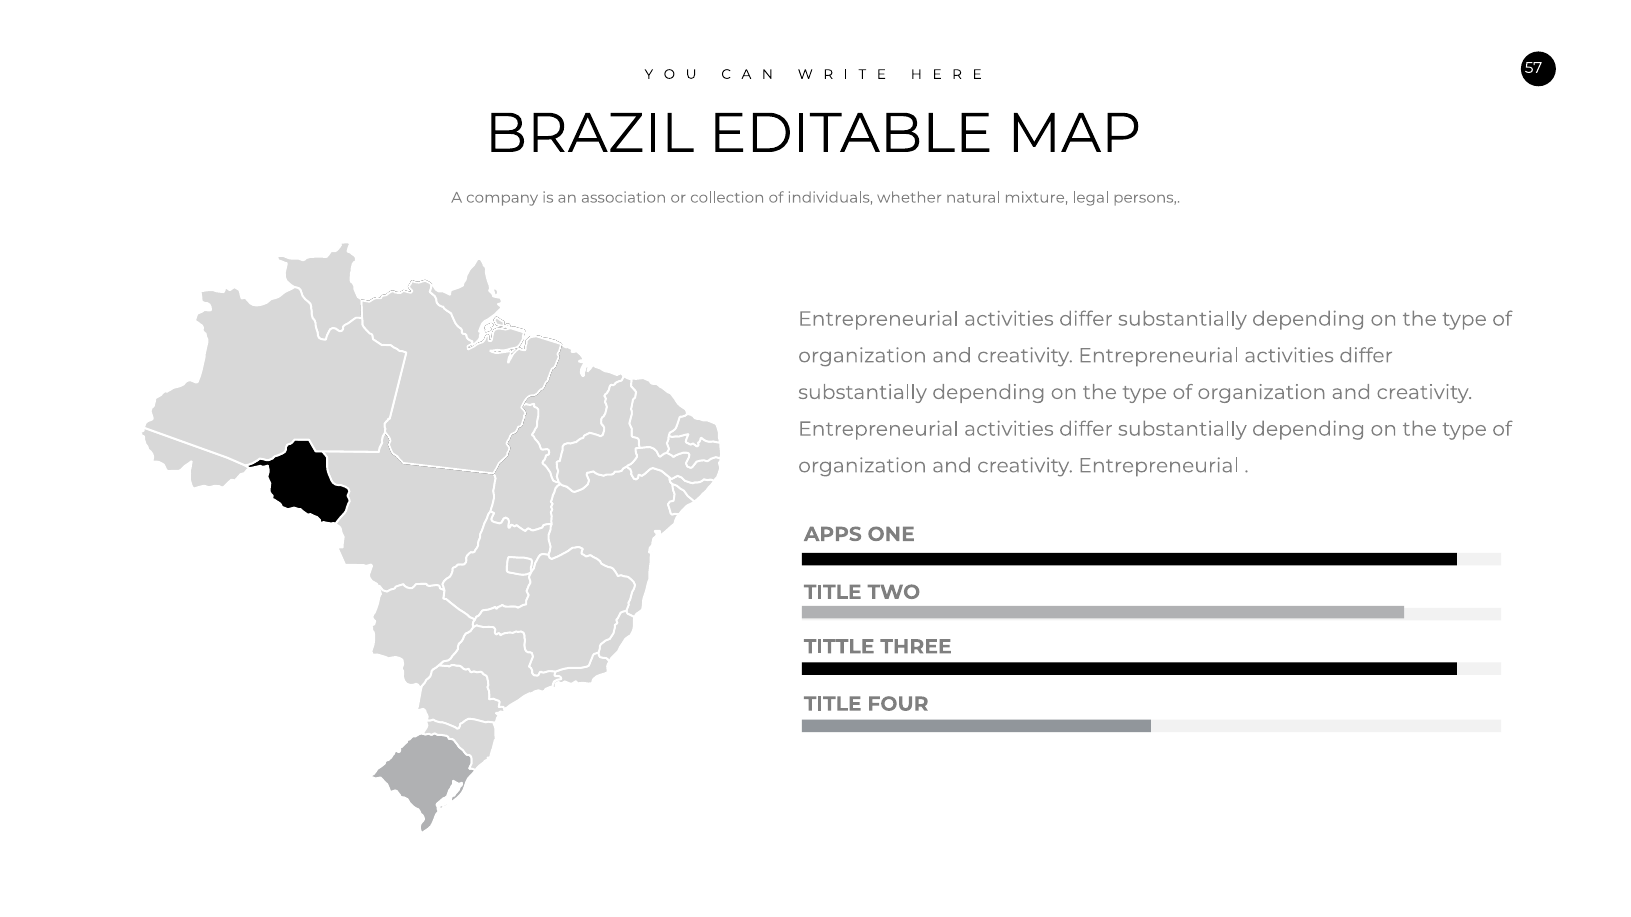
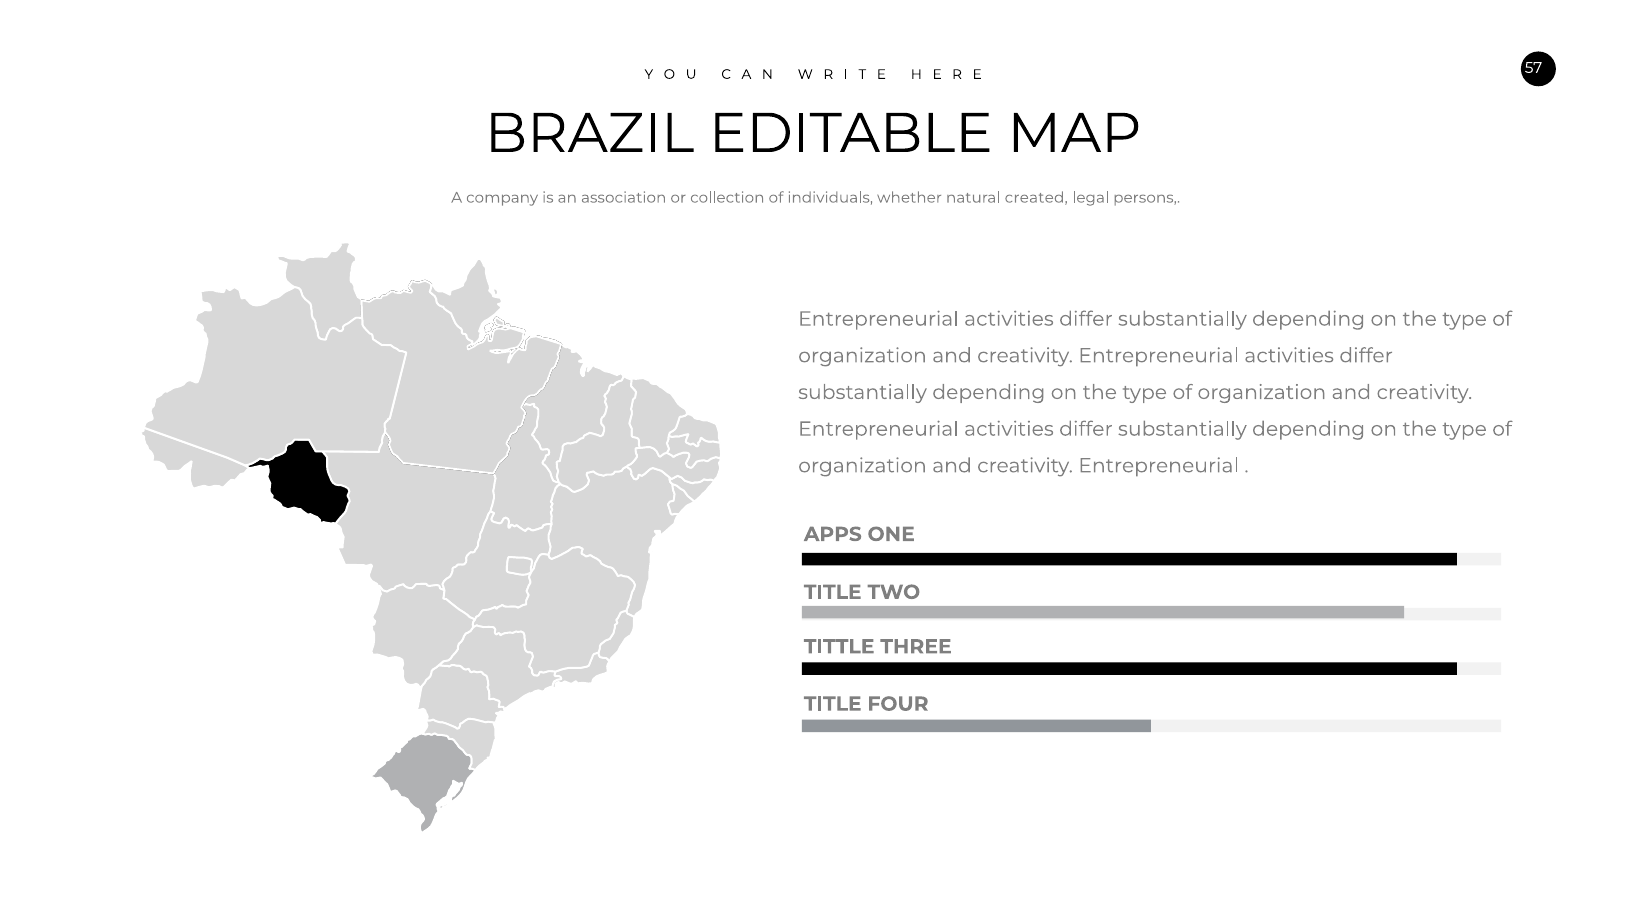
mixture: mixture -> created
